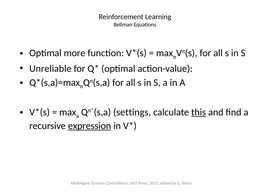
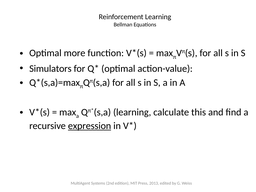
Unreliable: Unreliable -> Simulators
settings at (132, 112): settings -> learning
this underline: present -> none
